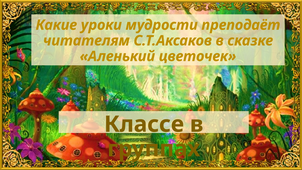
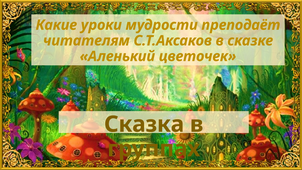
Классе: Классе -> Сказка
